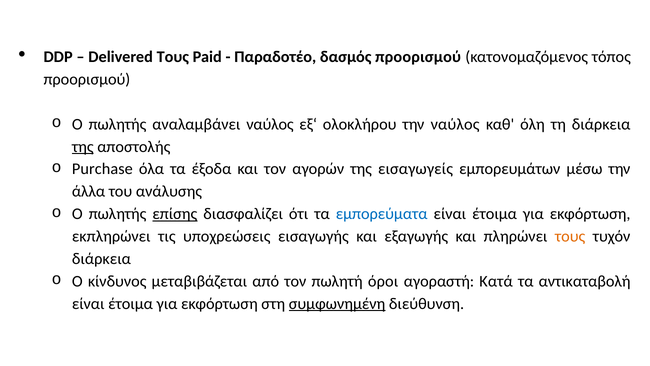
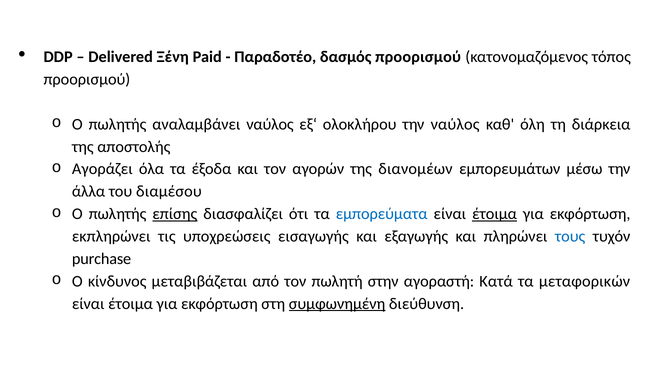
Delivered Τους: Τους -> Ξένη
της at (83, 146) underline: present -> none
Purchase: Purchase -> Αγοράζει
εισαγωγείς: εισαγωγείς -> διανομέων
ανάλυσης: ανάλυσης -> διαμέσου
έτοιμα at (495, 214) underline: none -> present
τους at (570, 236) colour: orange -> blue
διάρκεια at (101, 259): διάρκεια -> purchase
όροι: όροι -> στην
αντικαταβολή: αντικαταβολή -> μεταφορικών
